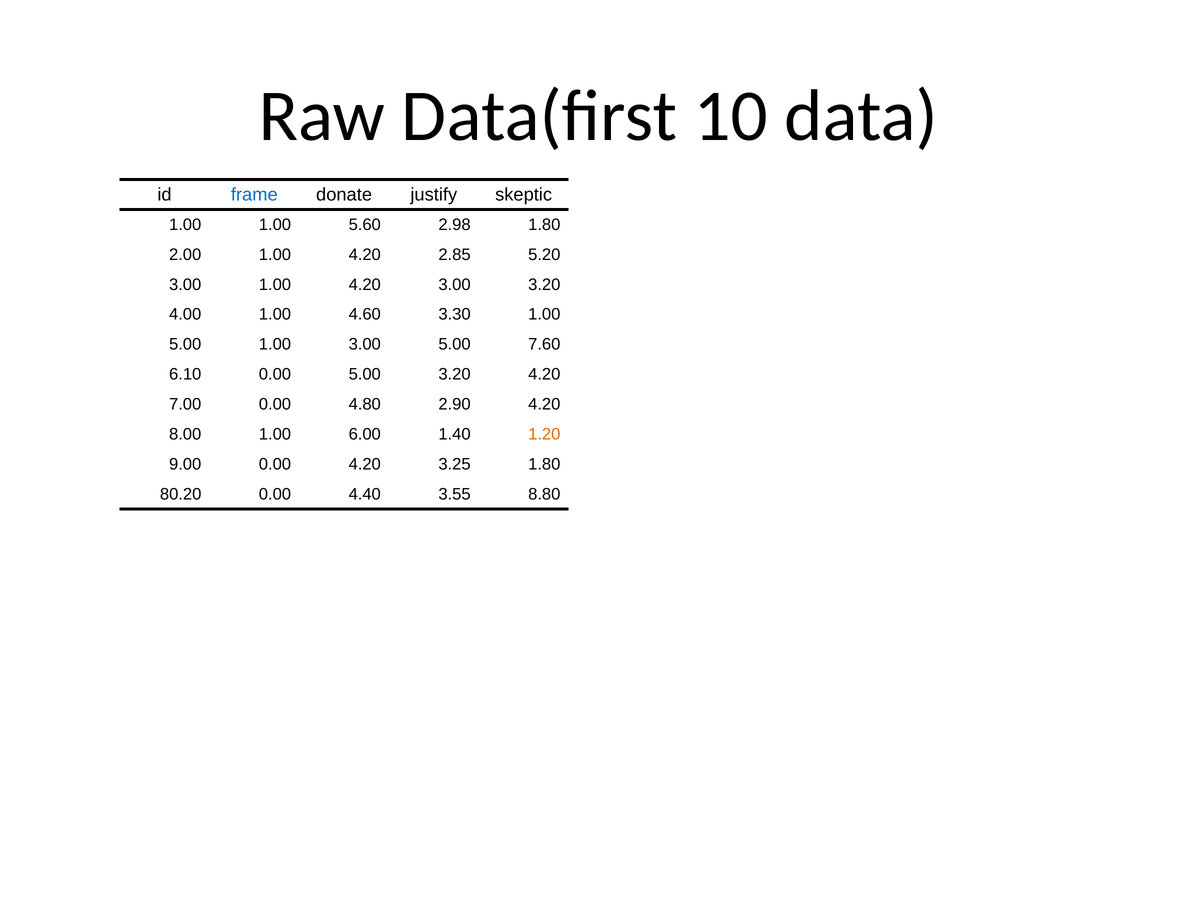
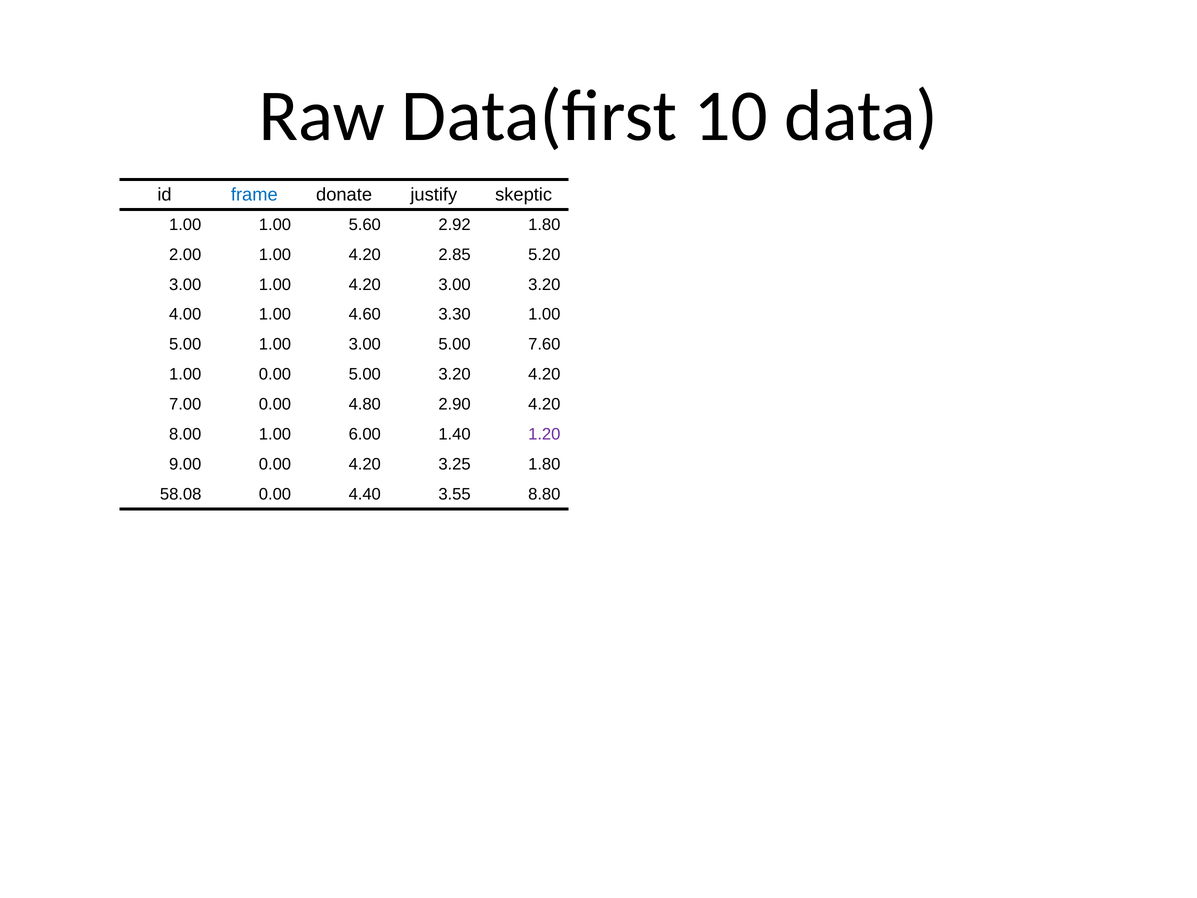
2.98: 2.98 -> 2.92
6.10 at (185, 374): 6.10 -> 1.00
1.20 colour: orange -> purple
80.20: 80.20 -> 58.08
